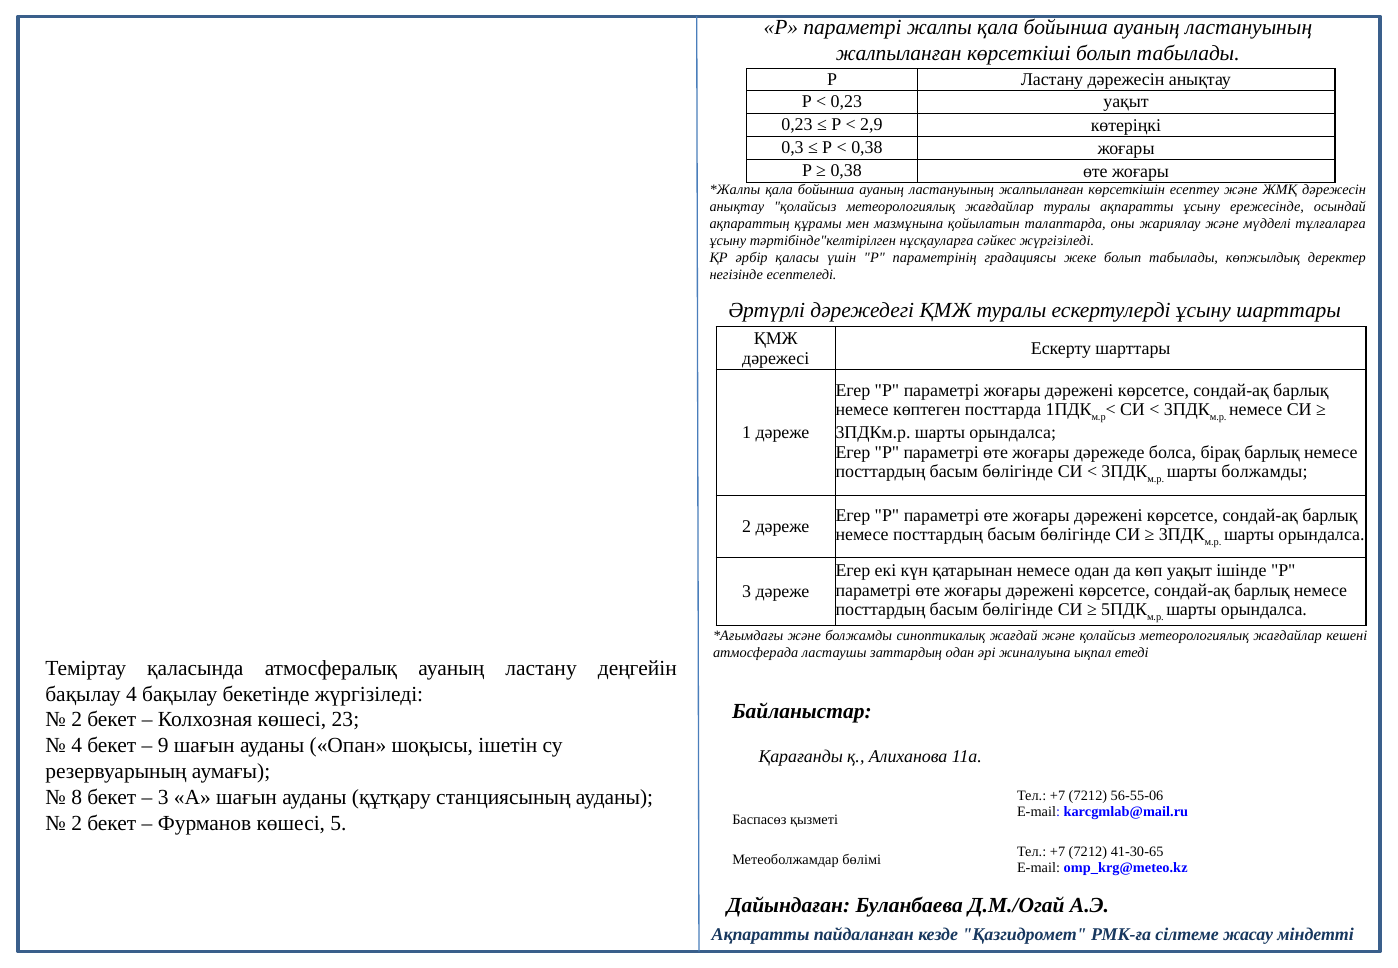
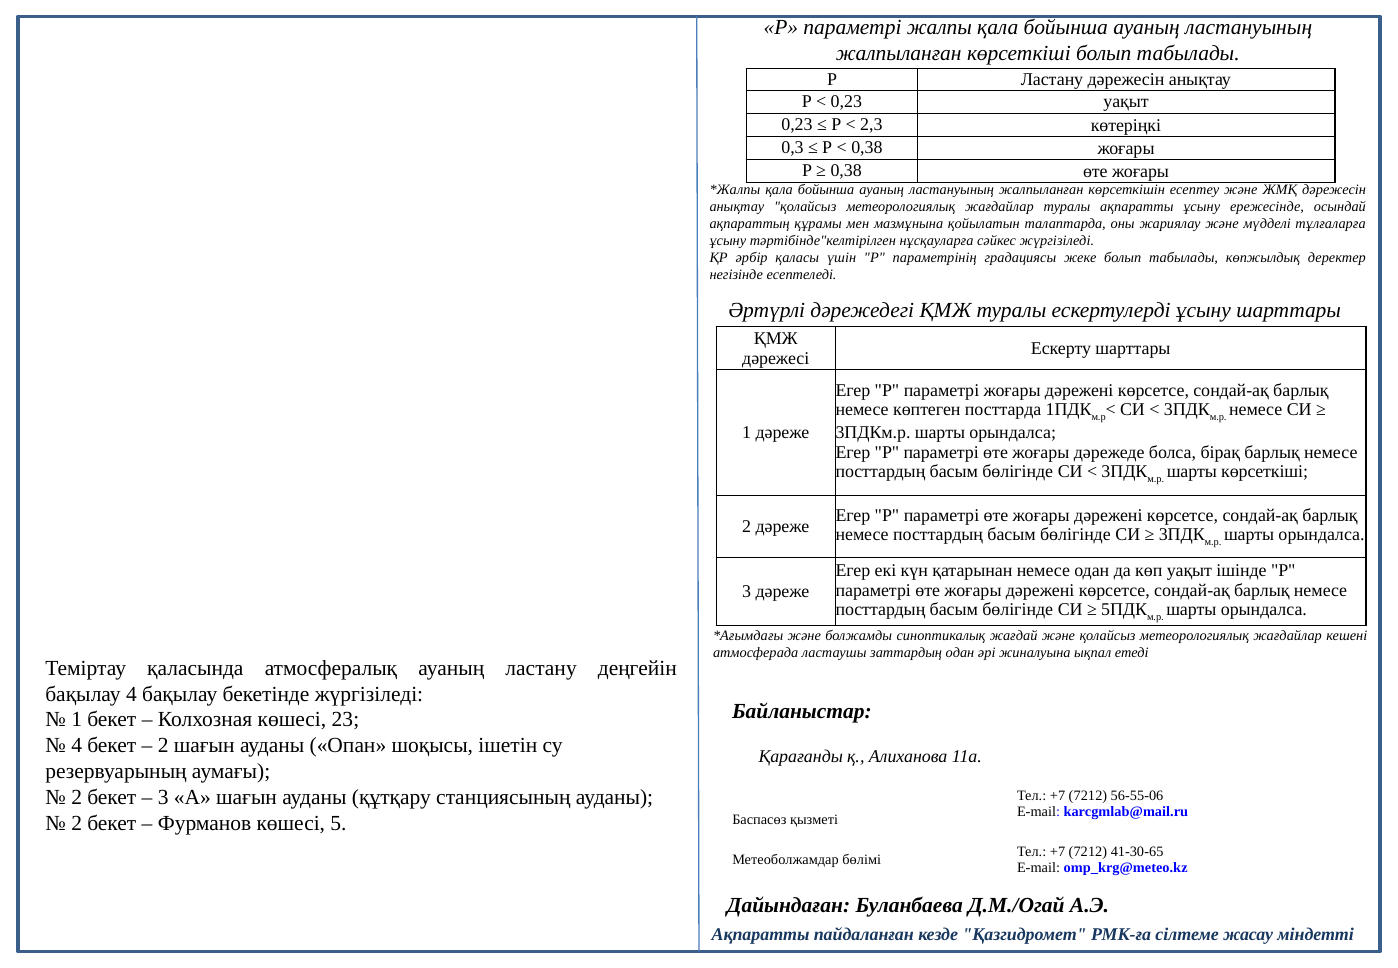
2,9: 2,9 -> 2,3
шарты болжамды: болжамды -> көрсеткіші
2 at (77, 720): 2 -> 1
9 at (163, 746): 9 -> 2
8 at (77, 797): 8 -> 2
